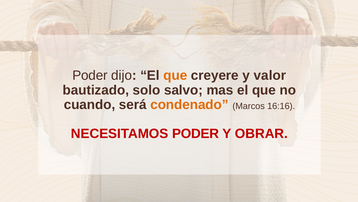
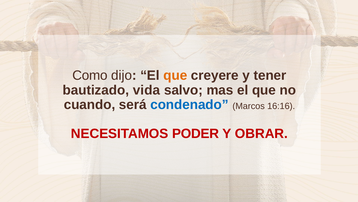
Poder at (90, 75): Poder -> Como
valor: valor -> tener
solo: solo -> vida
condenado colour: orange -> blue
